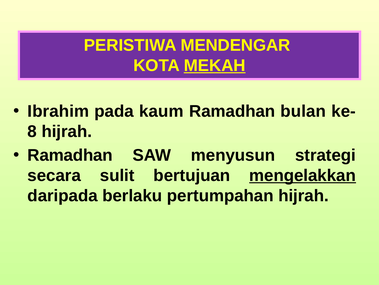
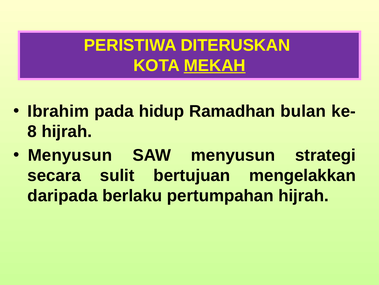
MENDENGAR: MENDENGAR -> DITERUSKAN
kaum: kaum -> hidup
Ramadhan at (70, 155): Ramadhan -> Menyusun
mengelakkan underline: present -> none
